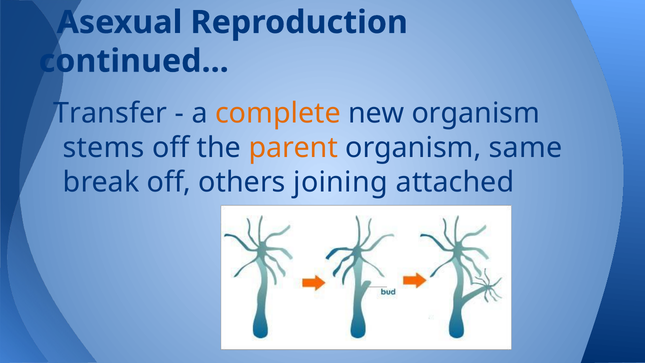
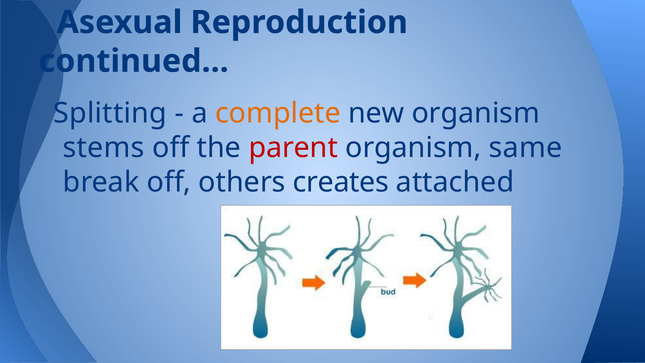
Transfer: Transfer -> Splitting
parent colour: orange -> red
joining: joining -> creates
